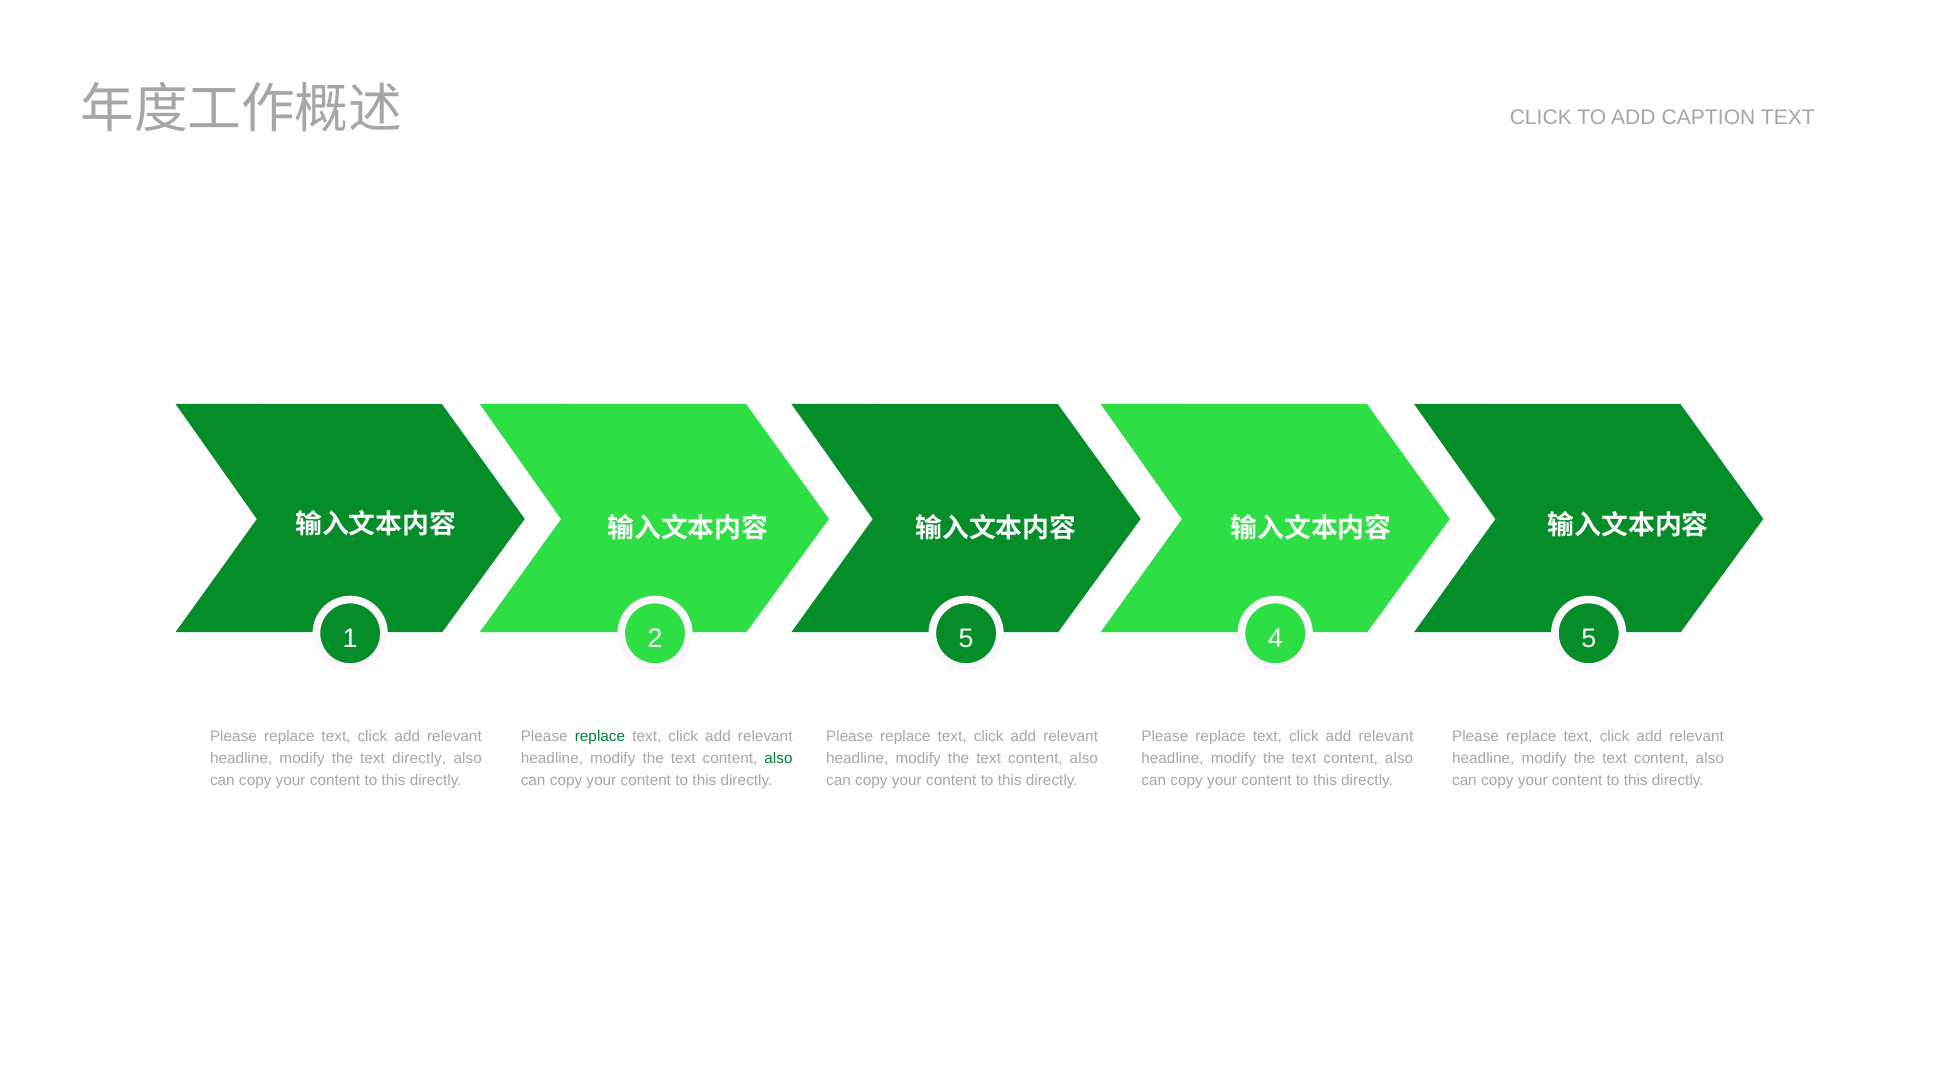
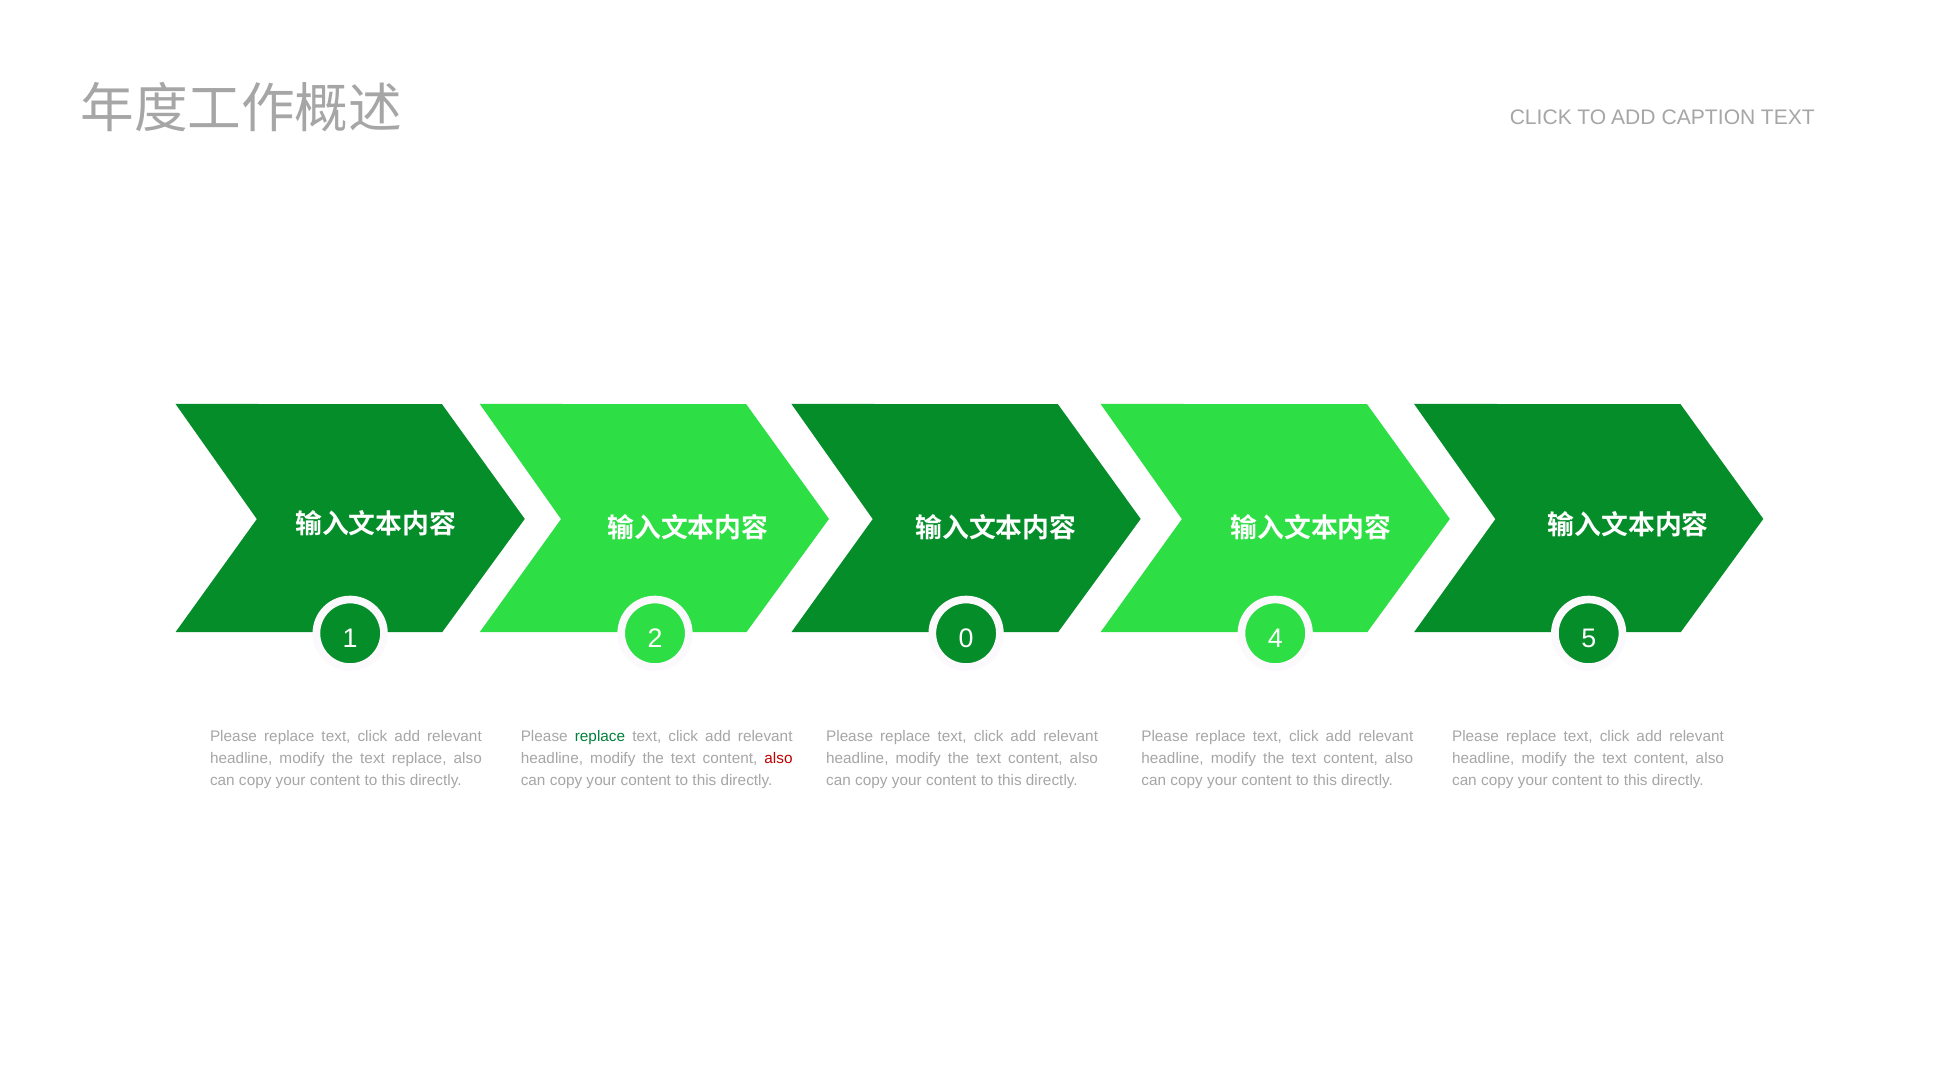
2 5: 5 -> 0
text directly: directly -> replace
also at (778, 759) colour: green -> red
